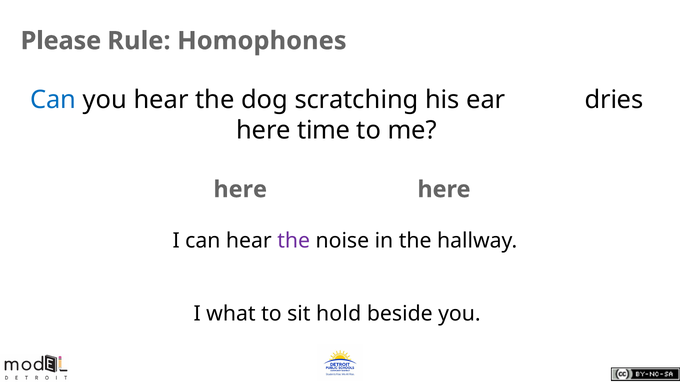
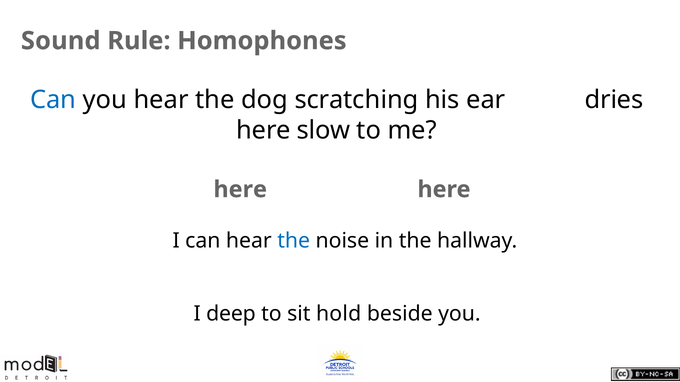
Please: Please -> Sound
time: time -> slow
the at (294, 241) colour: purple -> blue
what: what -> deep
